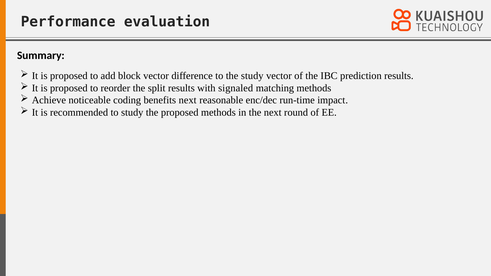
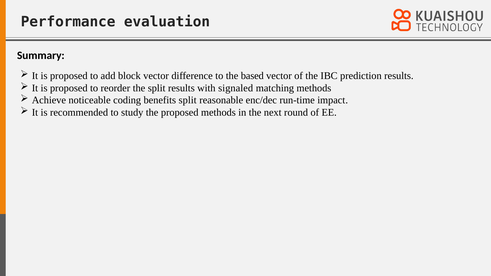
the study: study -> based
benefits next: next -> split
